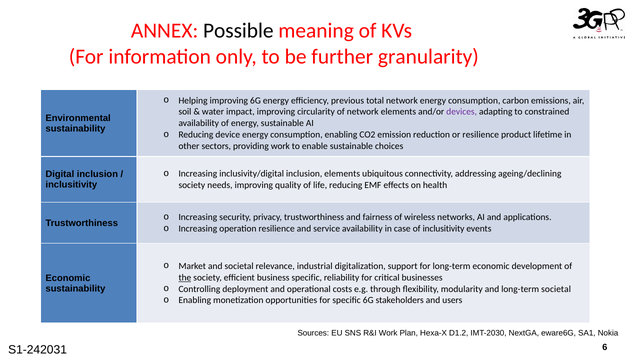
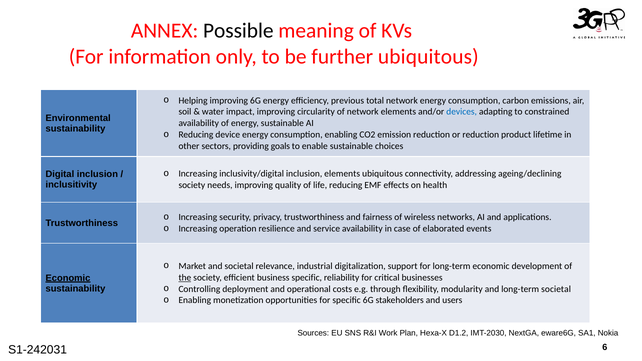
further granularity: granularity -> ubiquitous
devices colour: purple -> blue
or resilience: resilience -> reduction
providing work: work -> goals
of inclusitivity: inclusitivity -> elaborated
Economic at (68, 278) underline: none -> present
